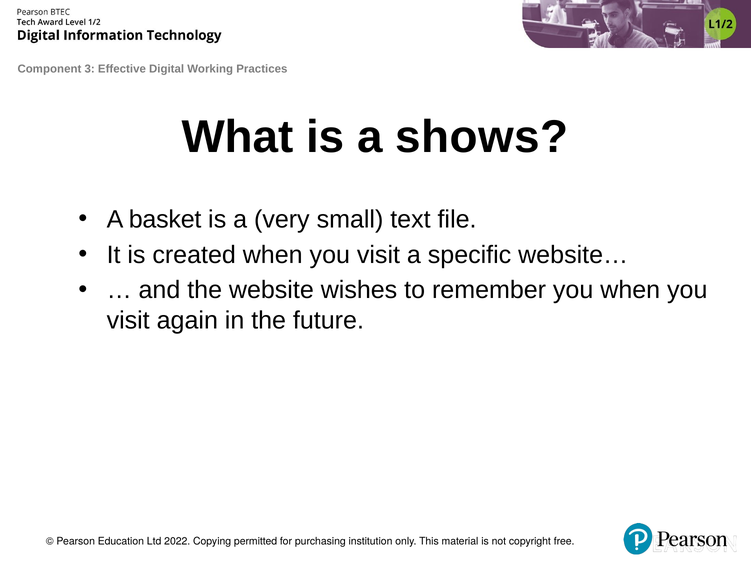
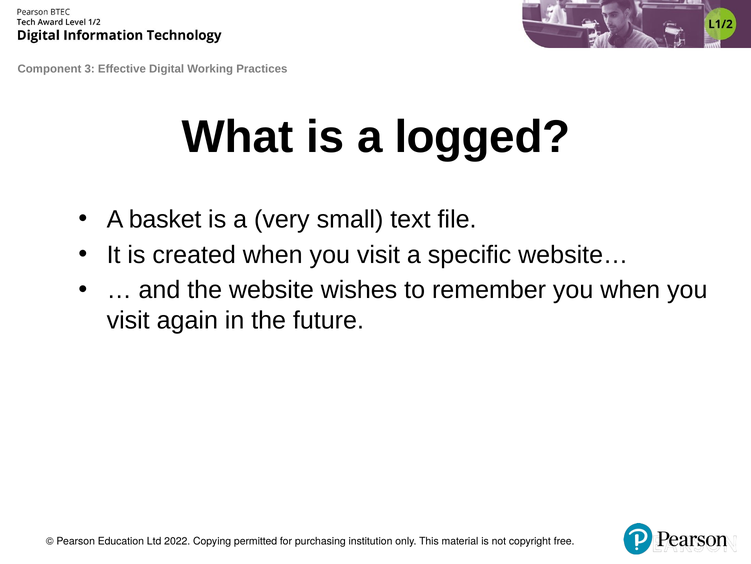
shows: shows -> logged
